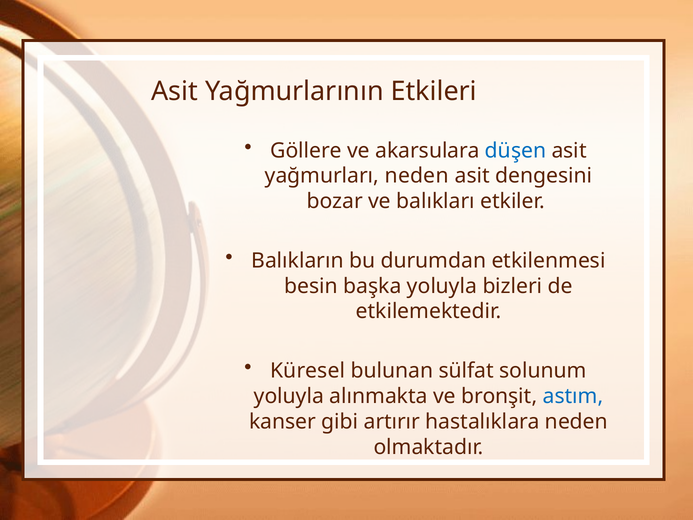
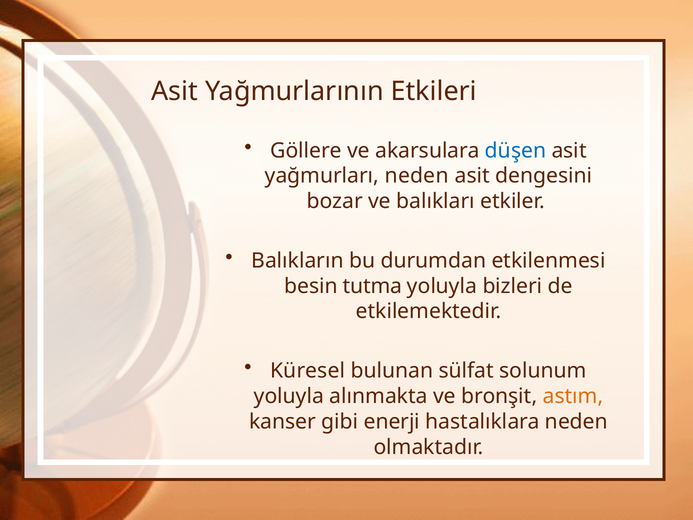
başka: başka -> tutma
astım colour: blue -> orange
artırır: artırır -> enerji
